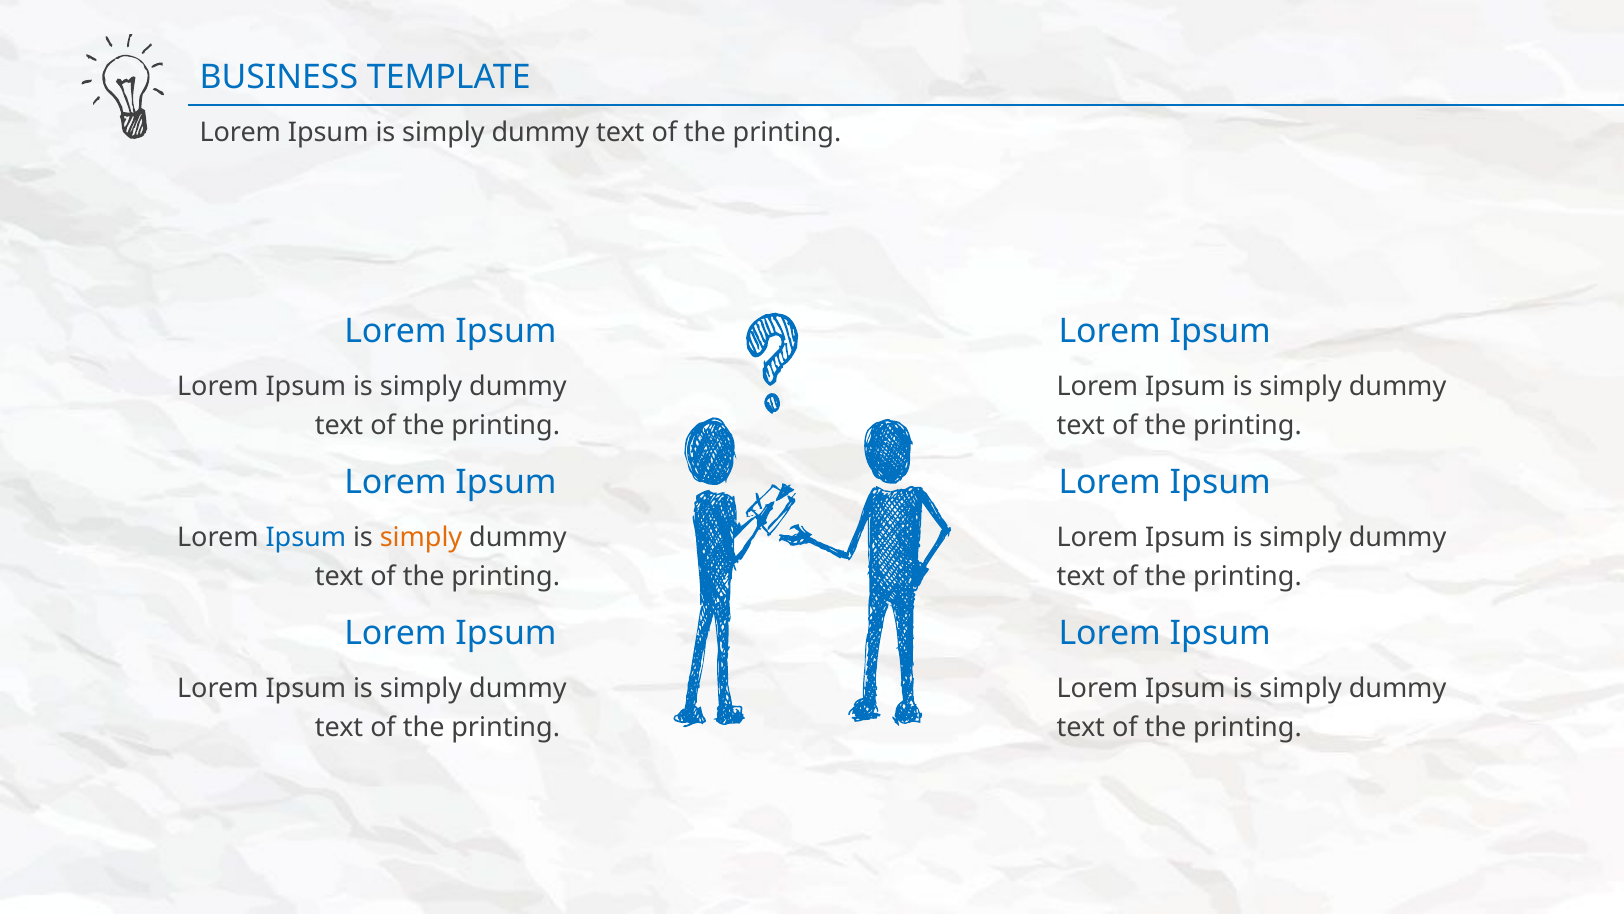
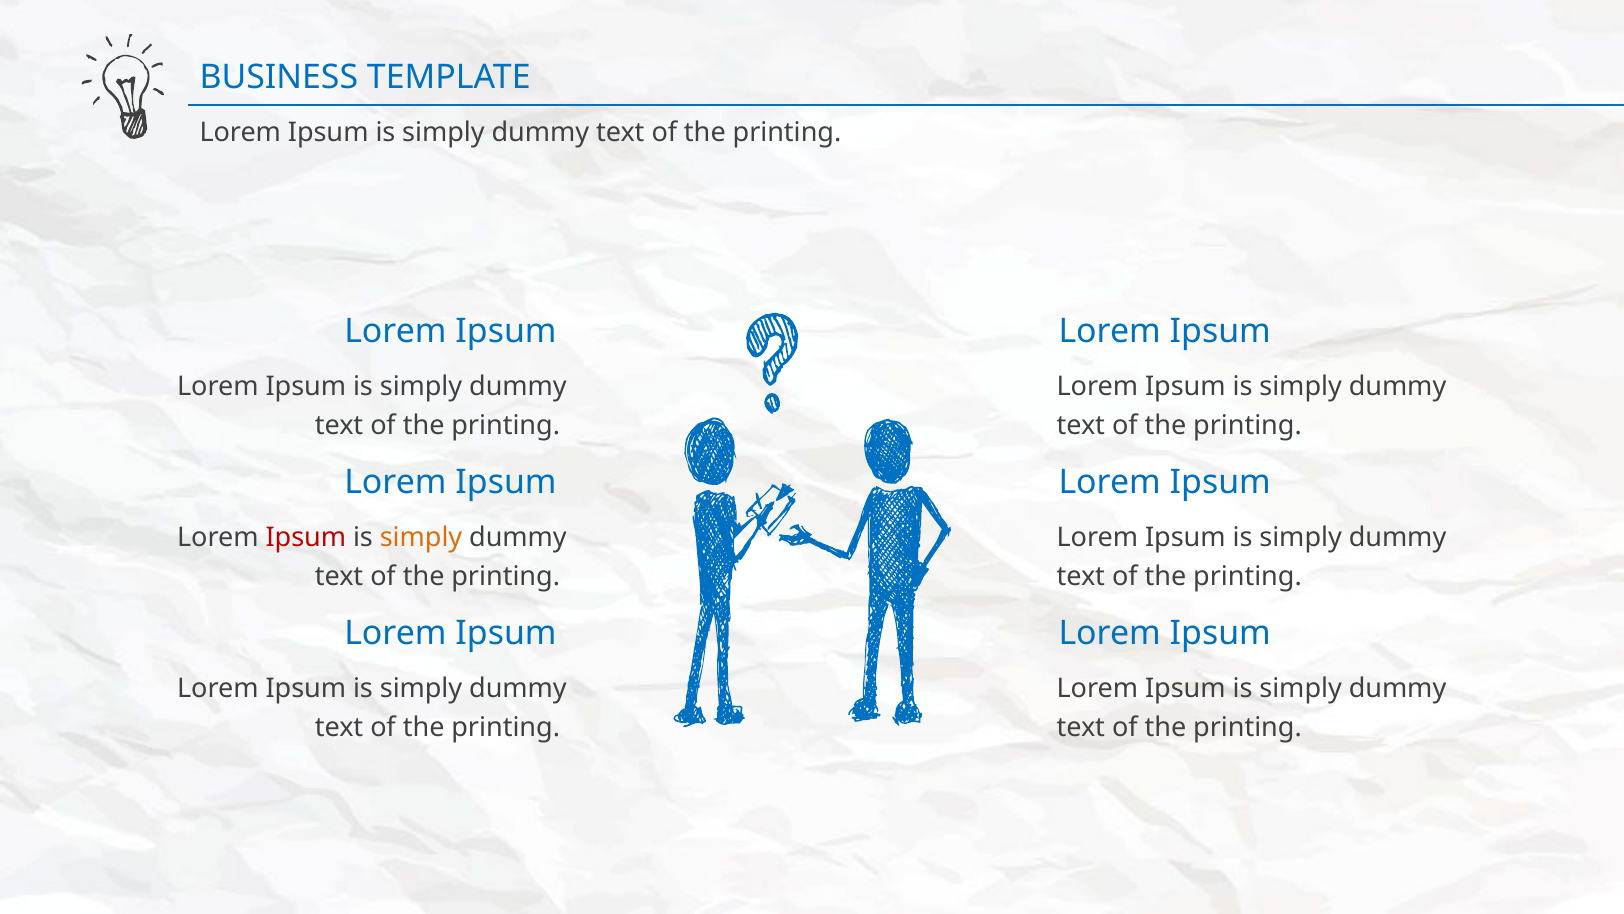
Ipsum at (306, 537) colour: blue -> red
